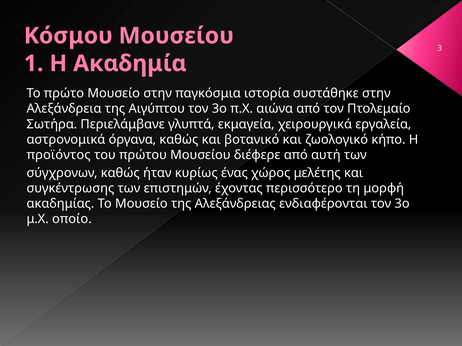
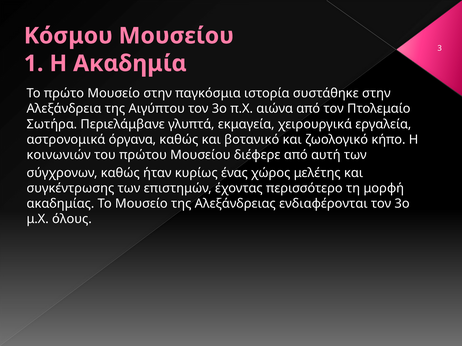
προϊόντος: προϊόντος -> κοινωνιών
οποίο: οποίο -> όλους
